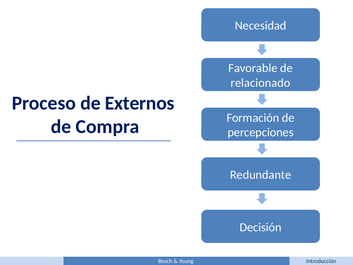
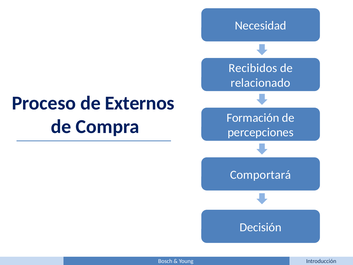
Favorable: Favorable -> Recibidos
Redundante: Redundante -> Comportará
